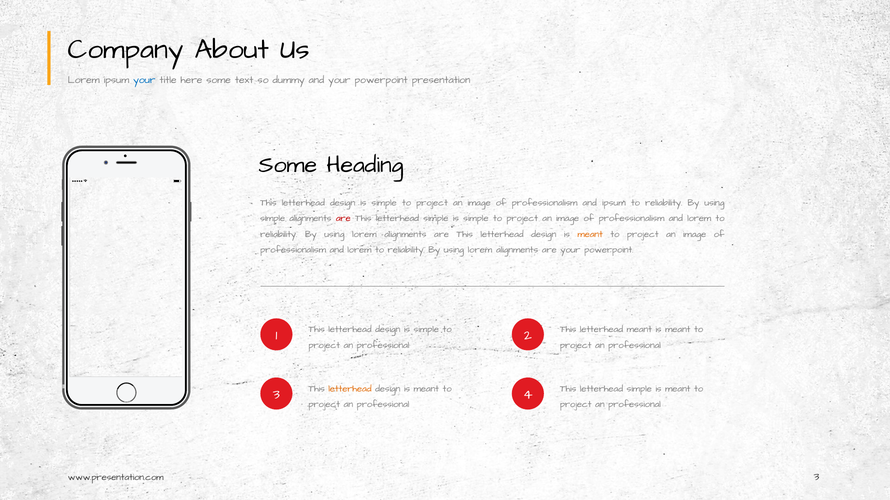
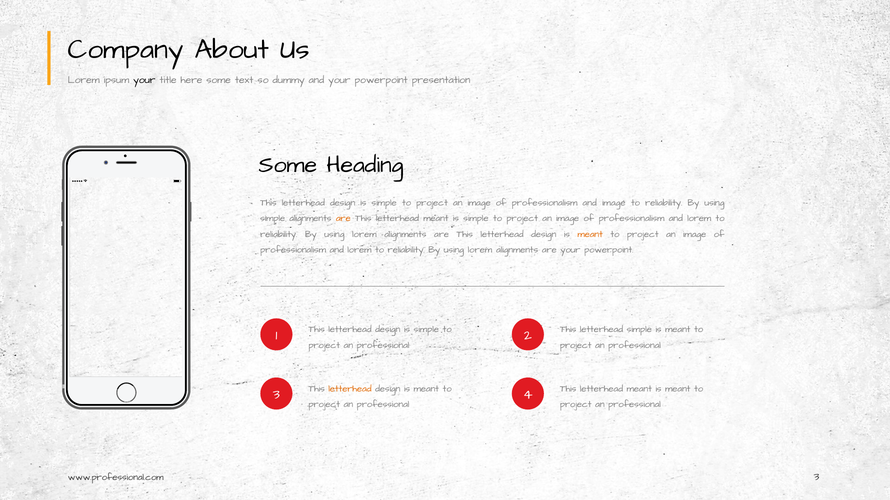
your at (144, 80) colour: blue -> black
and ipsum: ipsum -> image
are at (343, 219) colour: red -> orange
simple at (436, 219): simple -> meant
letterhead meant: meant -> simple
4 This letterhead simple: simple -> meant
www.presentation.com: www.presentation.com -> www.professional.com
